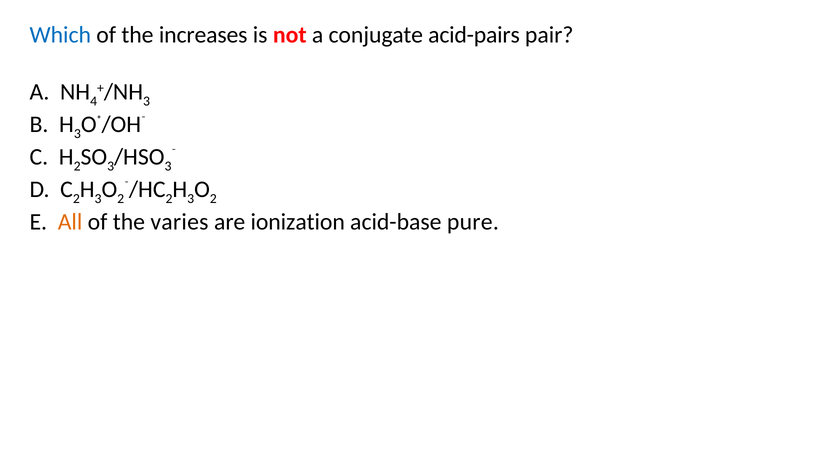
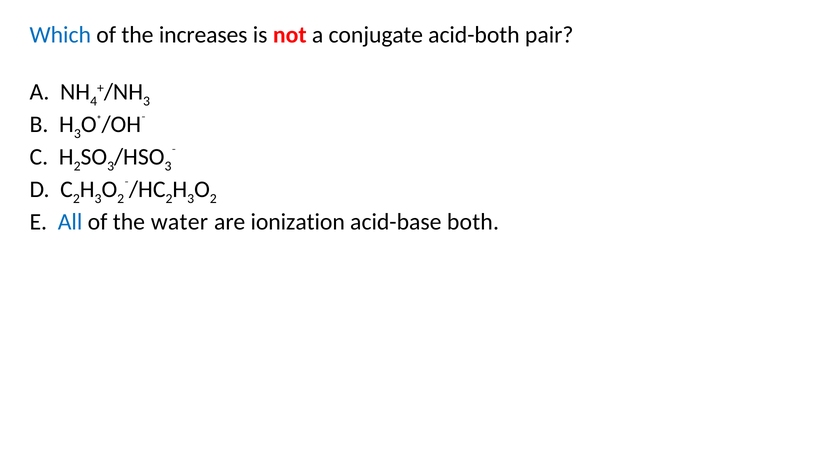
acid-pairs: acid-pairs -> acid-both
All colour: orange -> blue
varies: varies -> water
pure: pure -> both
